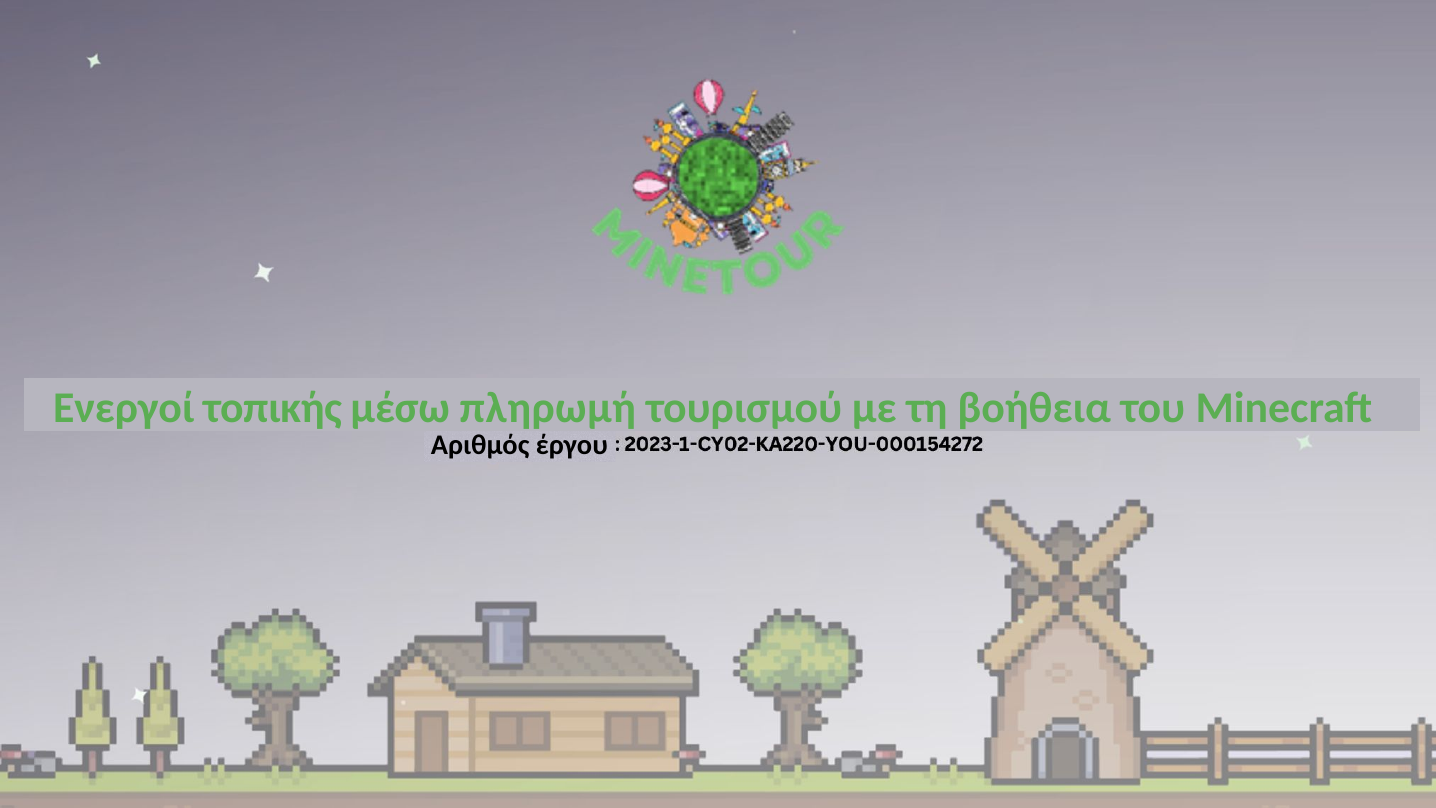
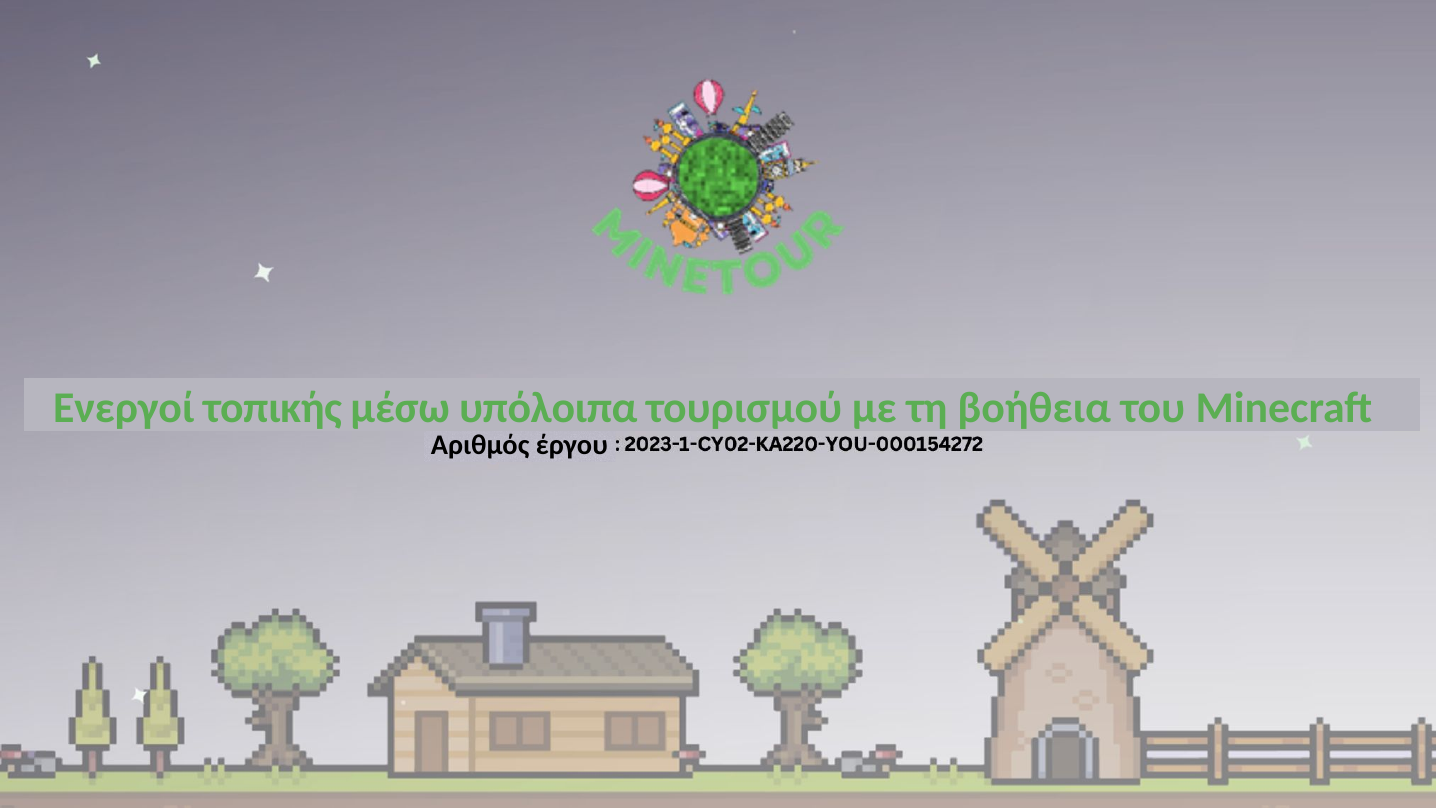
πληρωμή: πληρωμή -> υπόλοιπα
